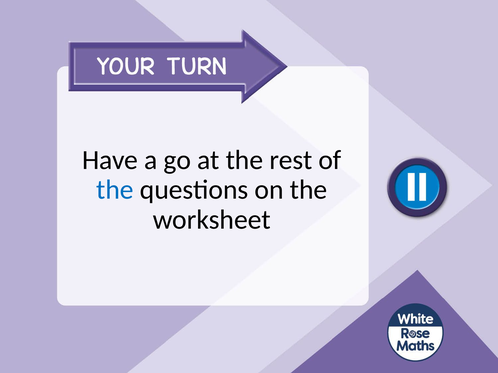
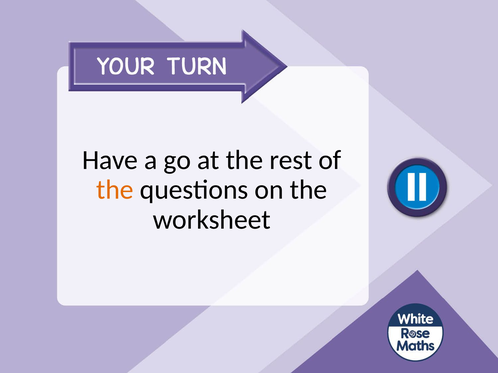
the at (115, 190) colour: blue -> orange
